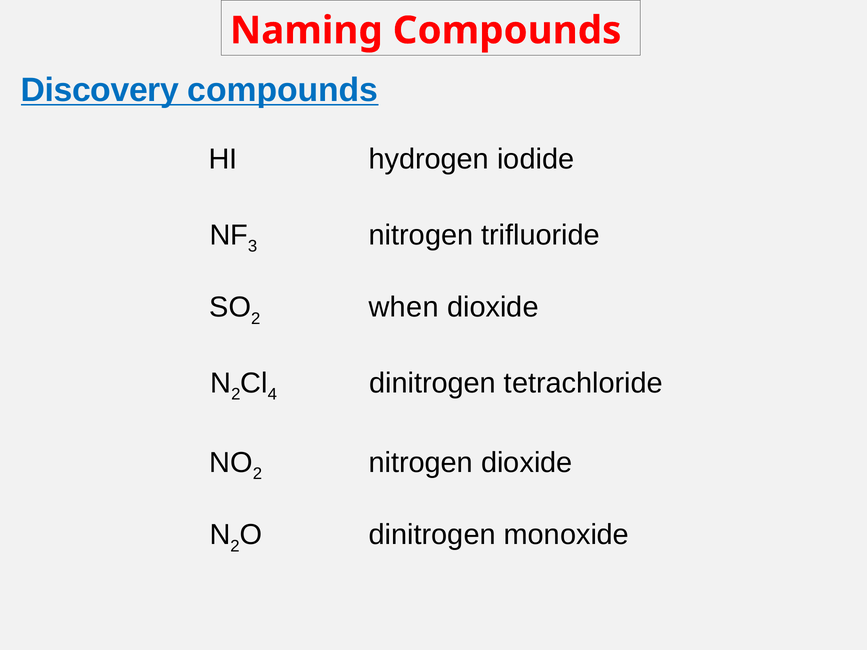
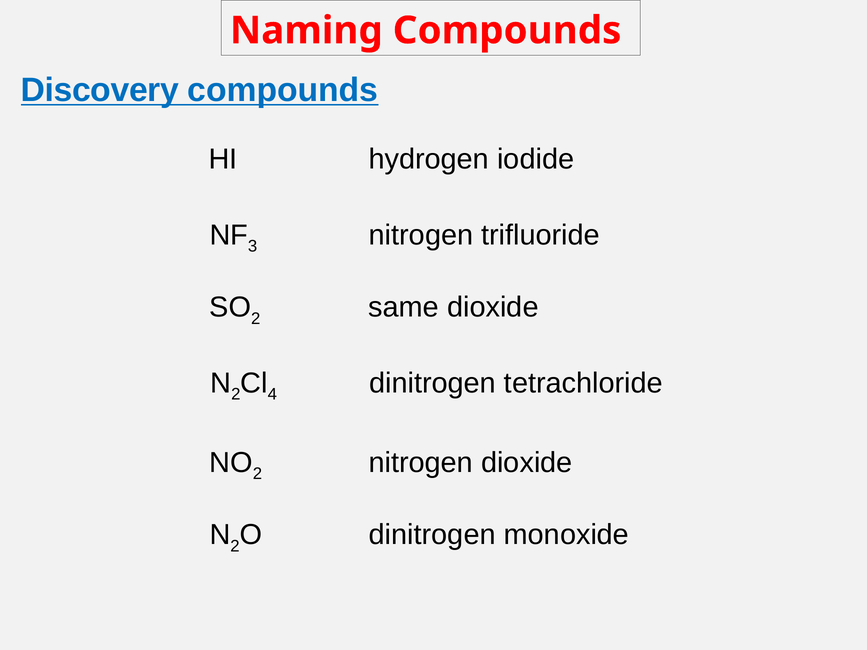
when: when -> same
